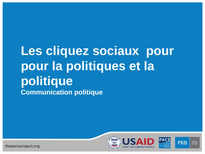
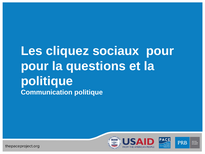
politiques: politiques -> questions
